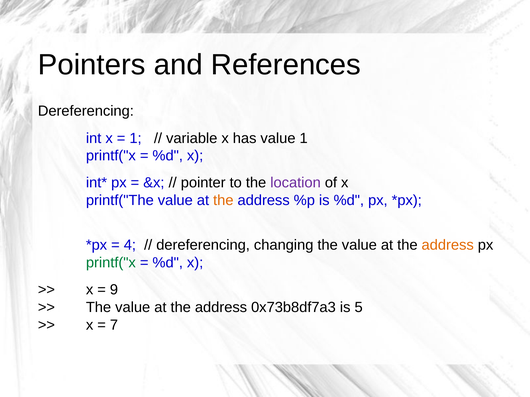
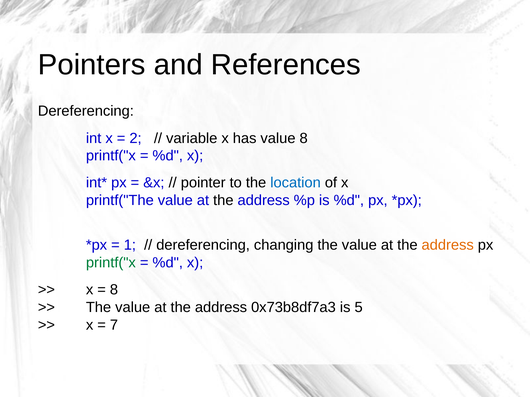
1 at (136, 138): 1 -> 2
value 1: 1 -> 8
location colour: purple -> blue
the at (223, 201) colour: orange -> black
4: 4 -> 1
9 at (114, 290): 9 -> 8
